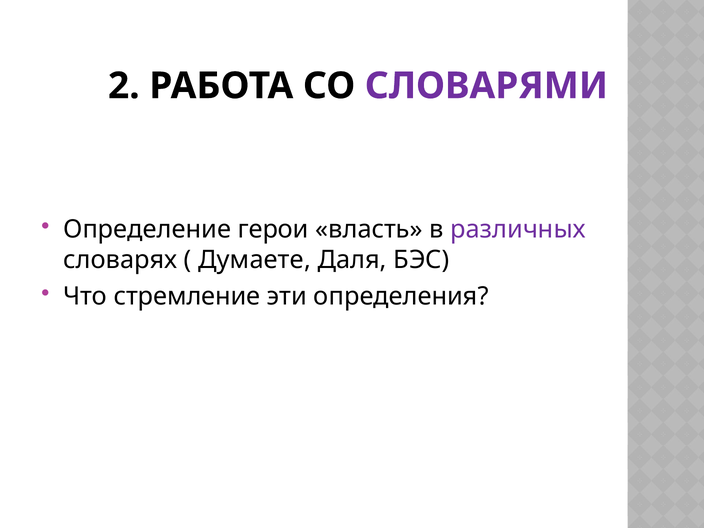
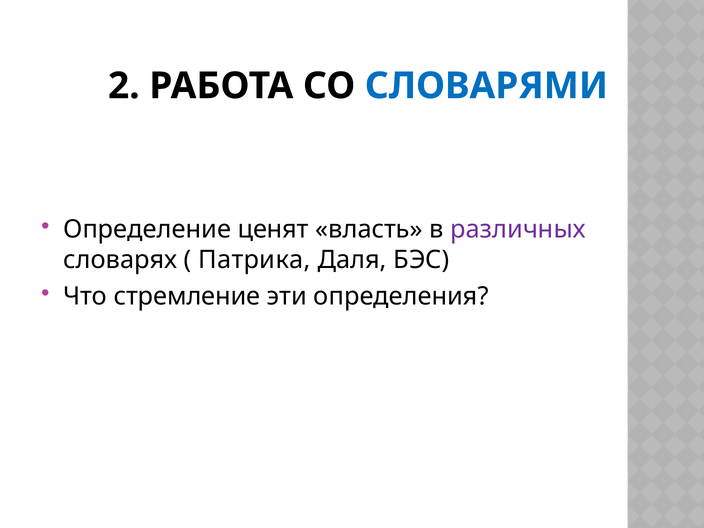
СЛОВАРЯМИ colour: purple -> blue
герои: герои -> ценят
Думаете: Думаете -> Патрика
